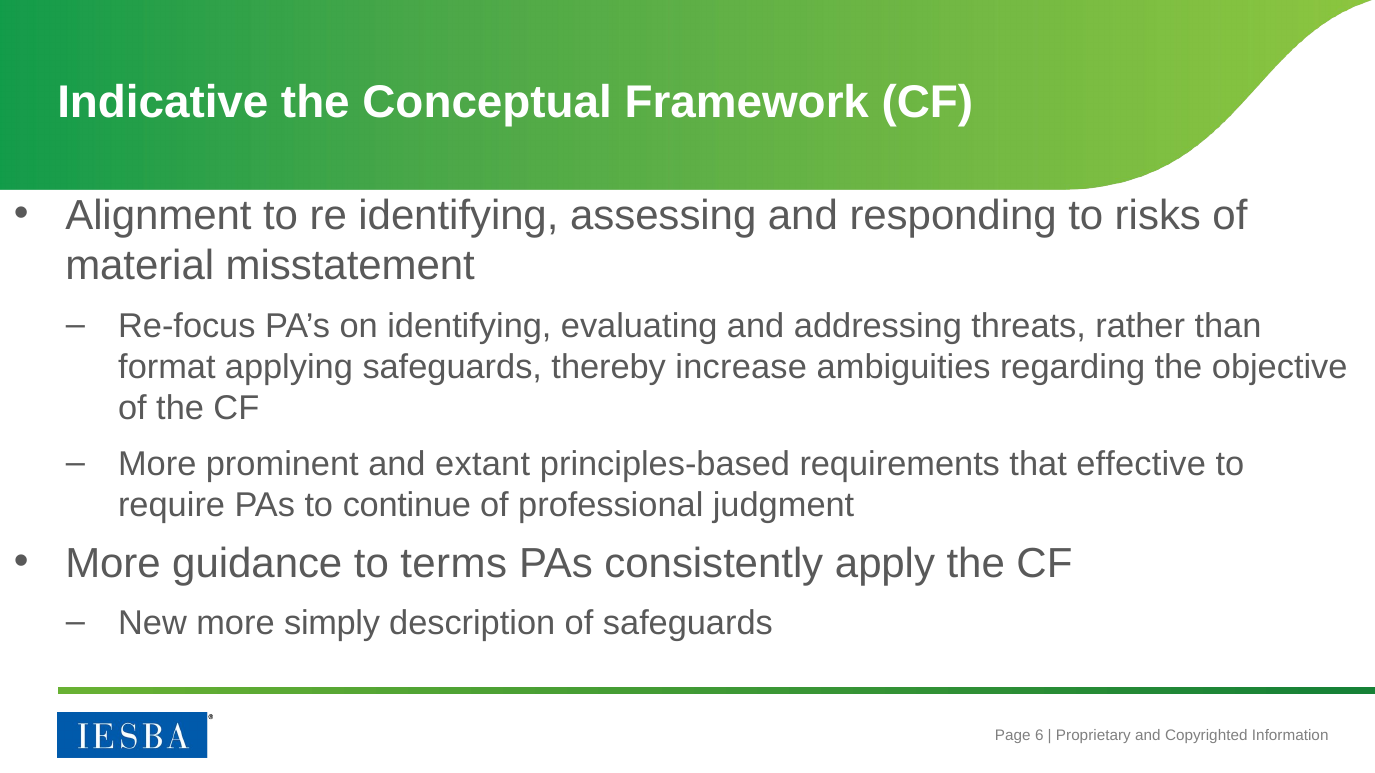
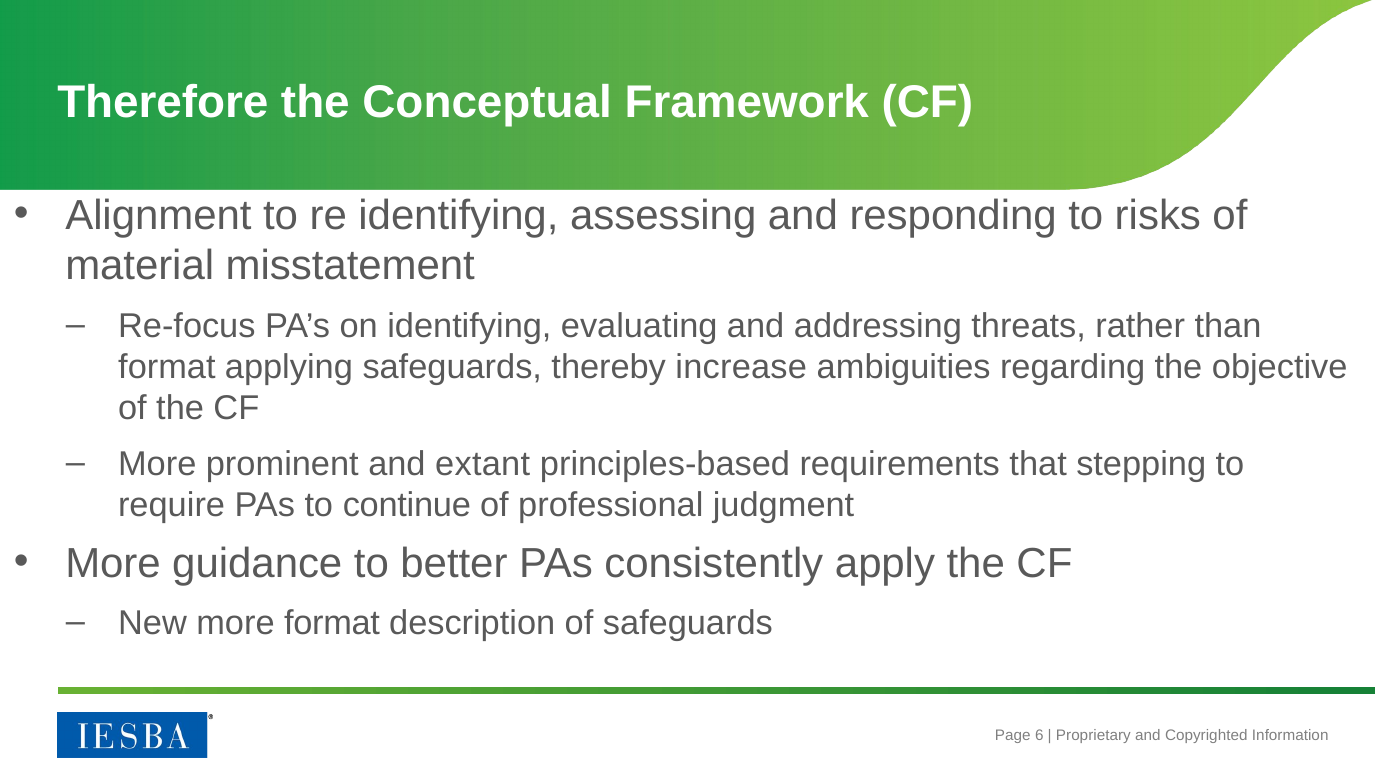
Indicative: Indicative -> Therefore
effective: effective -> stepping
terms: terms -> better
more simply: simply -> format
